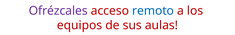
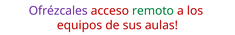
remoto colour: blue -> green
